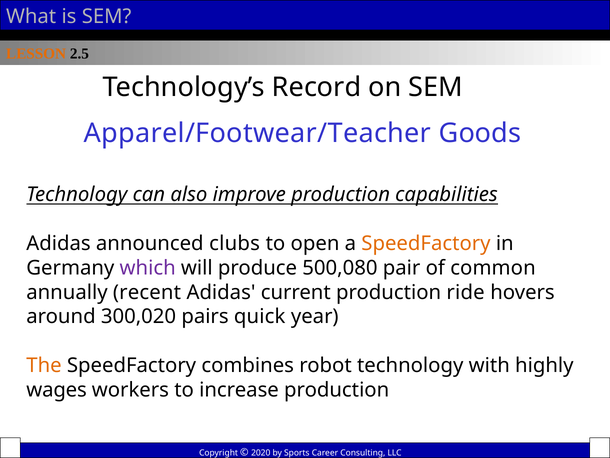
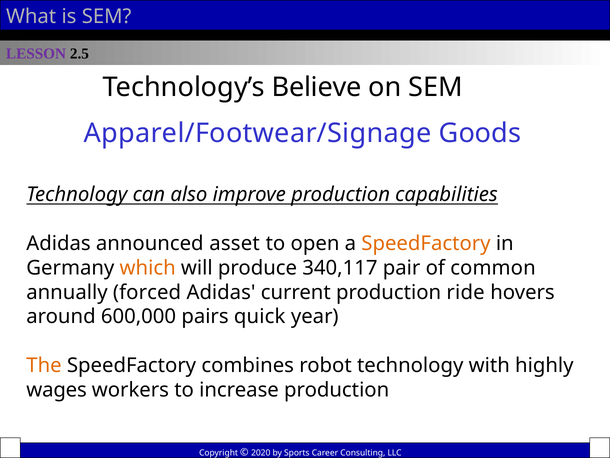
LESSON colour: orange -> purple
Record: Record -> Believe
Apparel/Footwear/Teacher: Apparel/Footwear/Teacher -> Apparel/Footwear/Signage
clubs: clubs -> asset
which colour: purple -> orange
500,080: 500,080 -> 340,117
recent: recent -> forced
300,020: 300,020 -> 600,000
